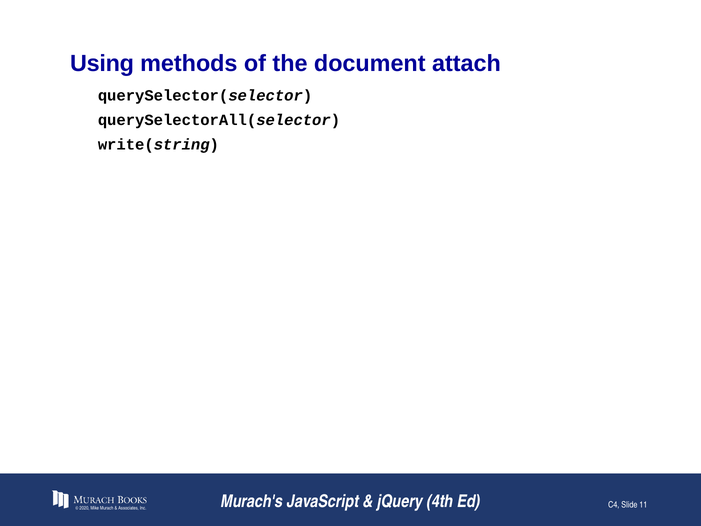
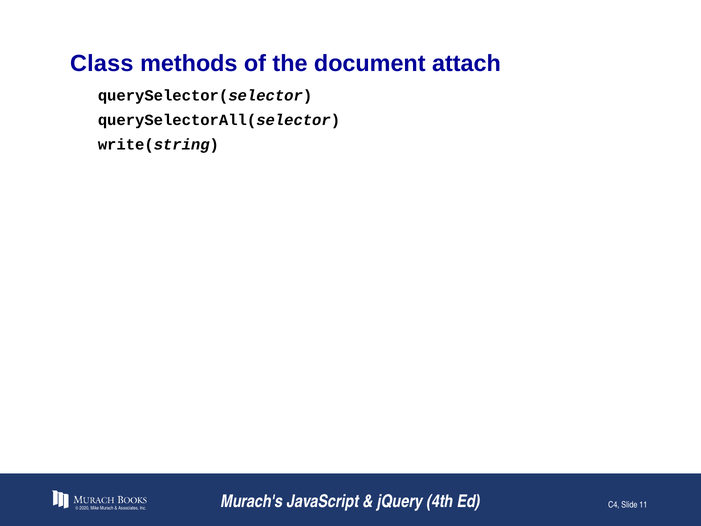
Using: Using -> Class
